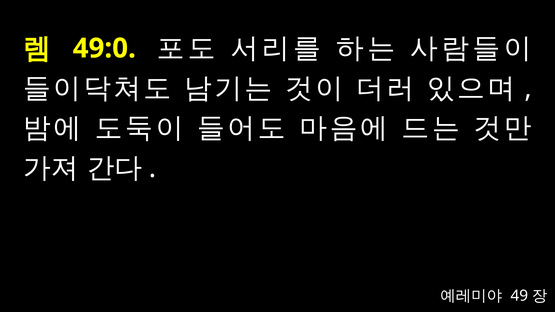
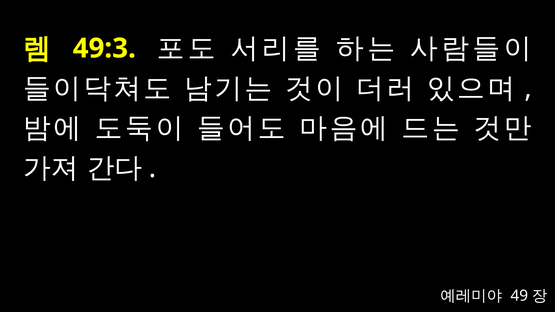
49:0: 49:0 -> 49:3
